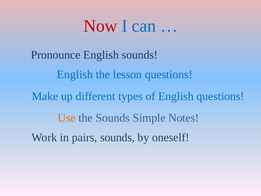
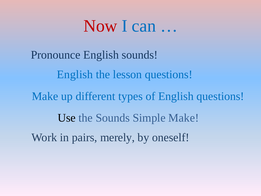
Use colour: orange -> black
Simple Notes: Notes -> Make
pairs sounds: sounds -> merely
